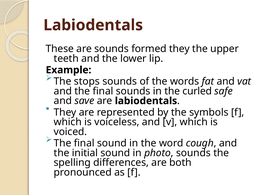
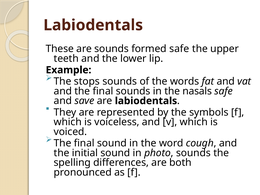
formed they: they -> safe
curled: curled -> nasals
